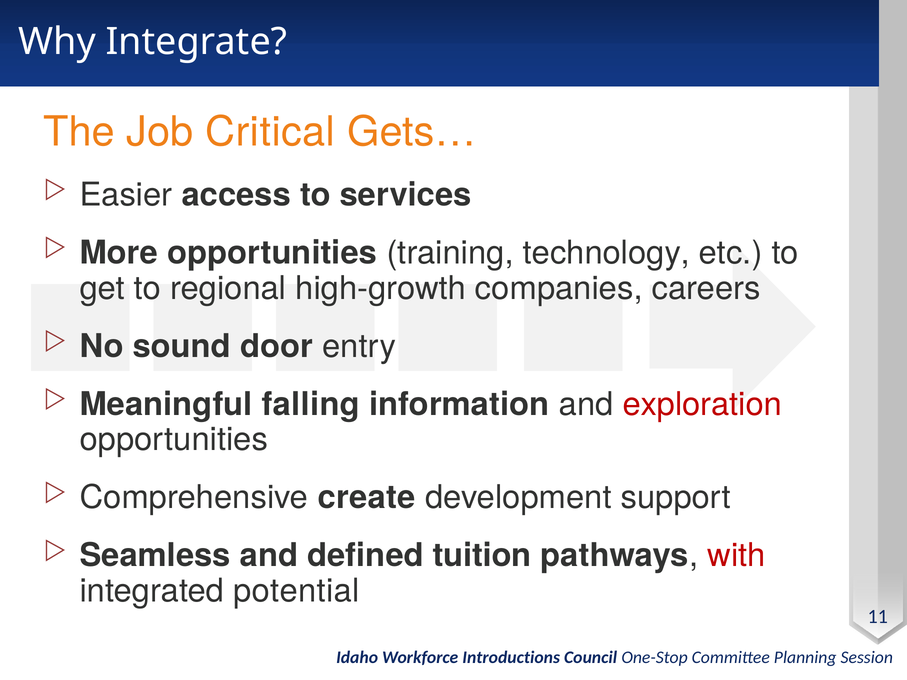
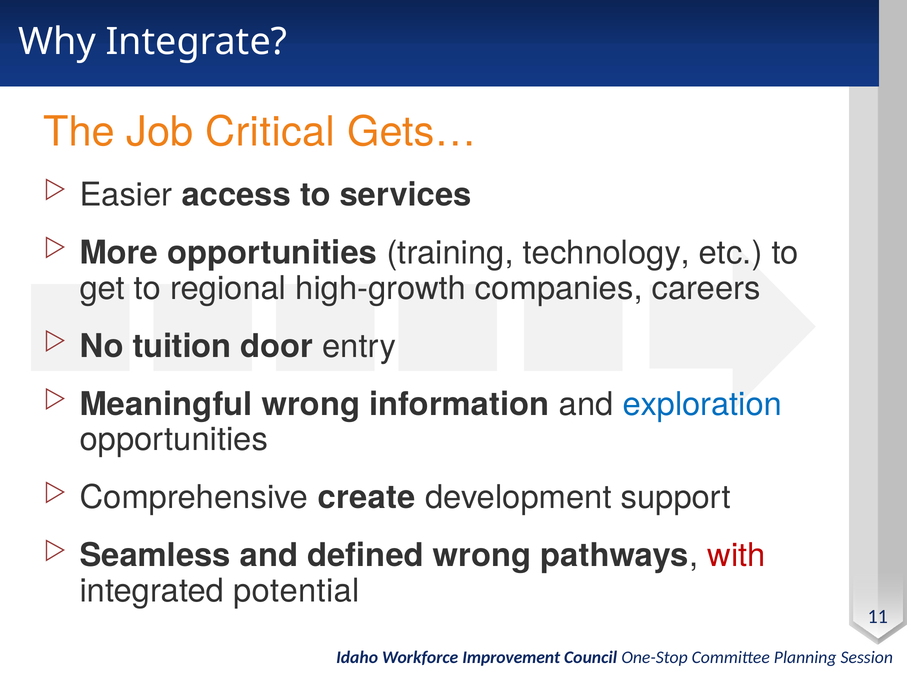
sound: sound -> tuition
Meaningful falling: falling -> wrong
exploration colour: red -> blue
defined tuition: tuition -> wrong
Introductions: Introductions -> Improvement
